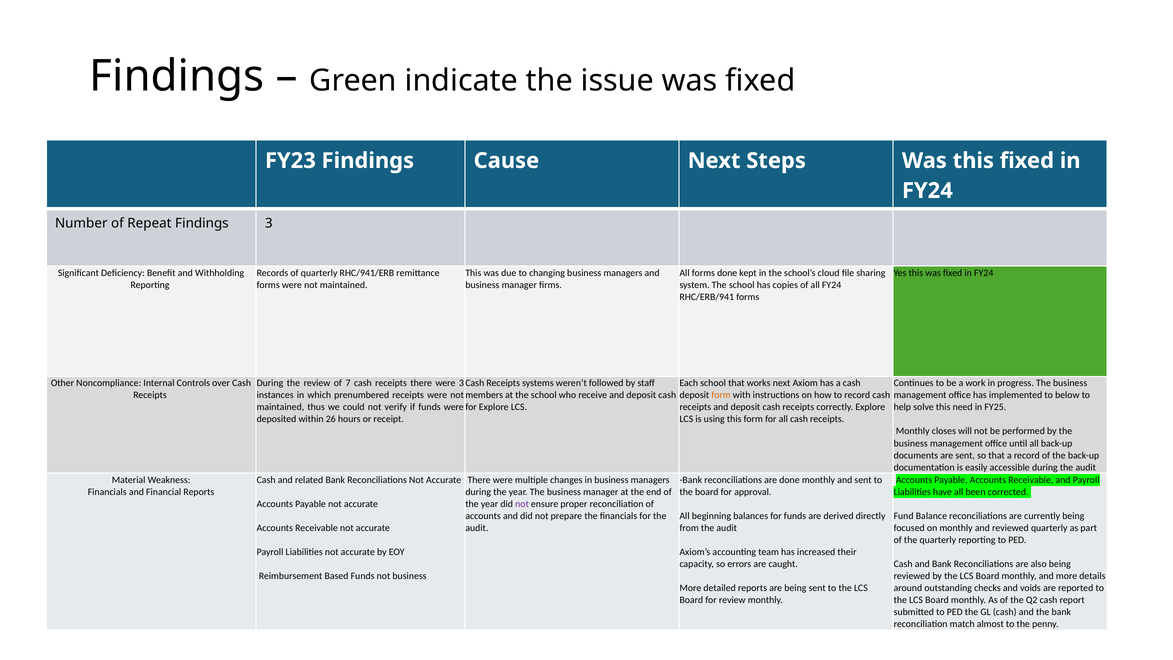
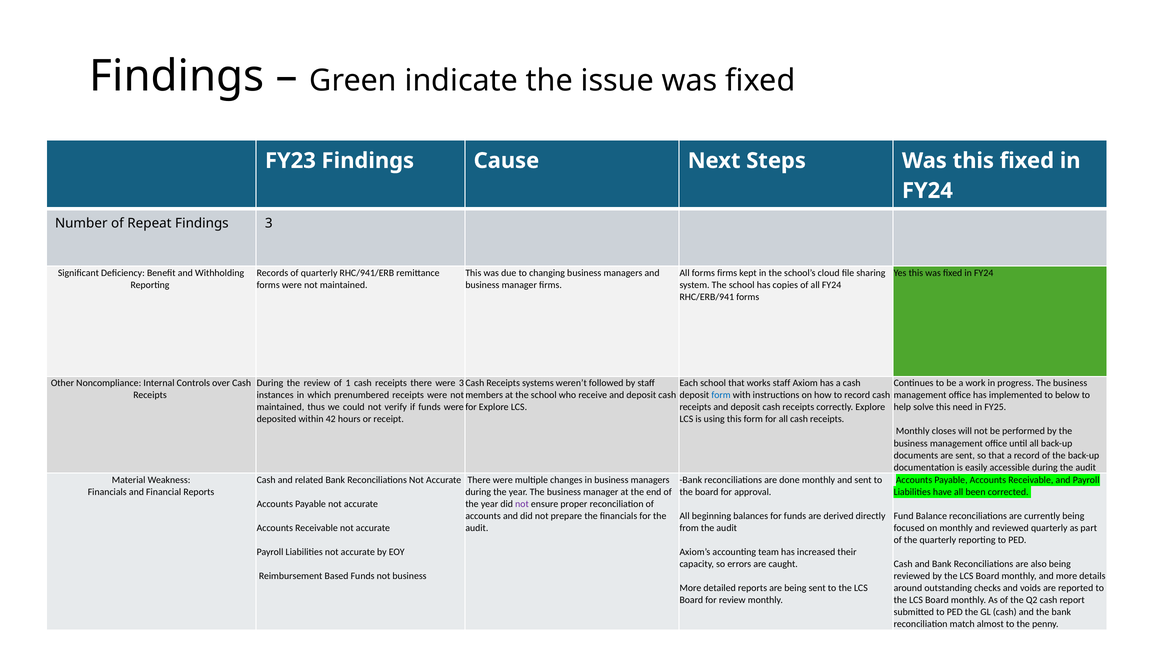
forms done: done -> firms
7: 7 -> 1
works next: next -> staff
form at (721, 395) colour: orange -> blue
26: 26 -> 42
